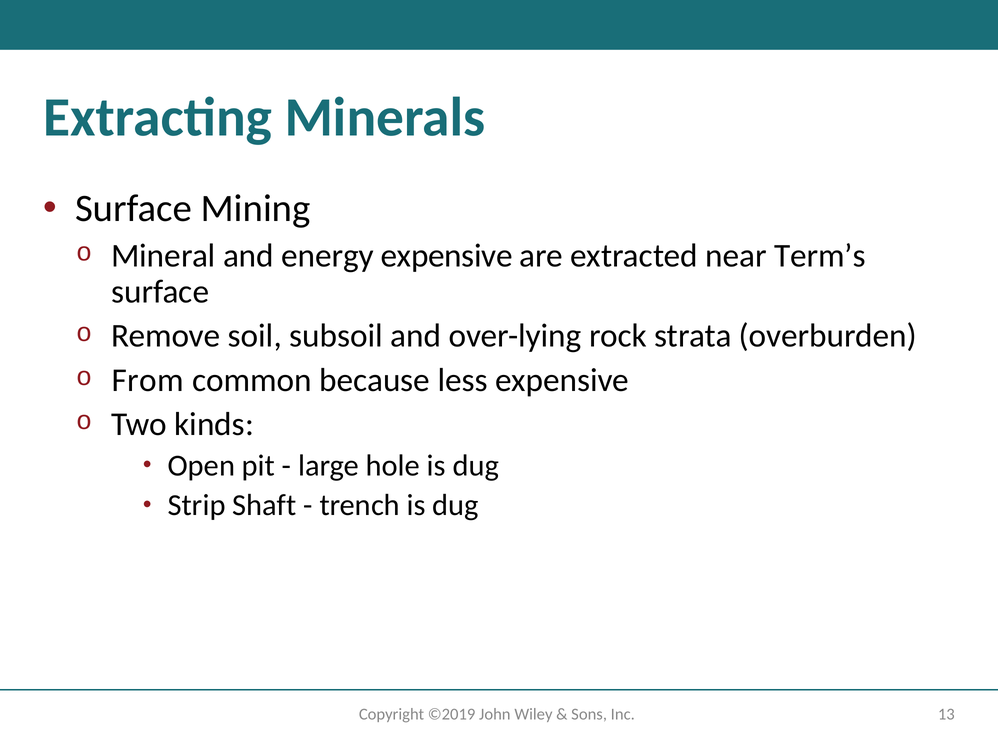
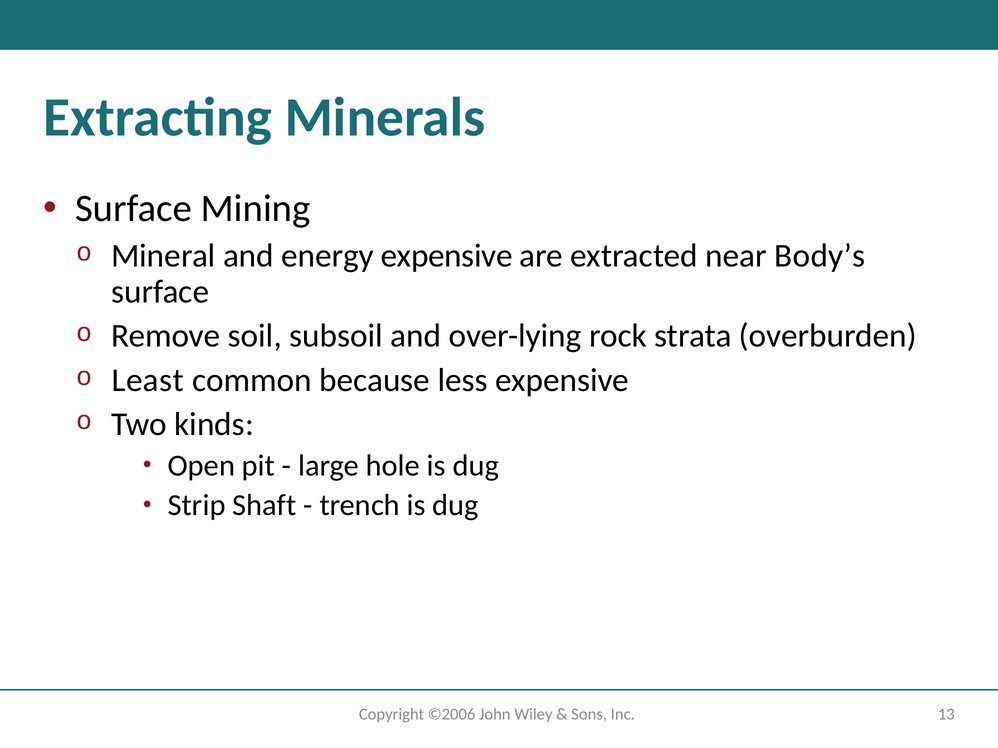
Term’s: Term’s -> Body’s
From: From -> Least
©2019: ©2019 -> ©2006
